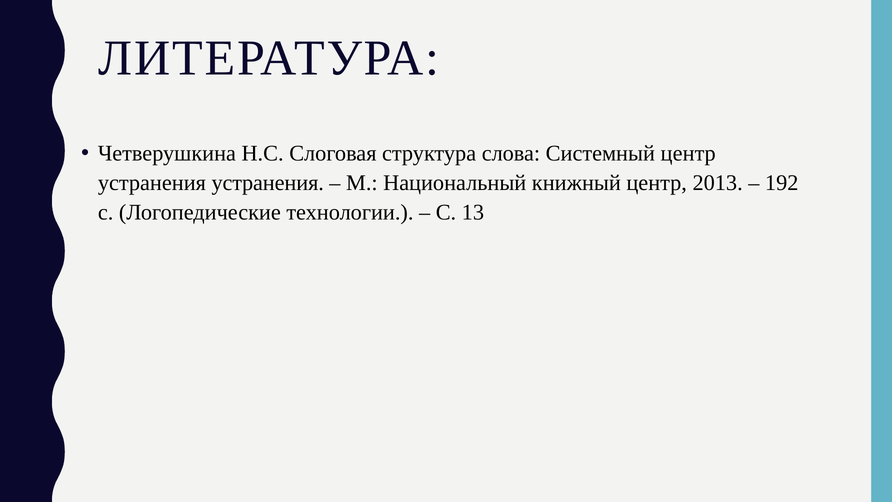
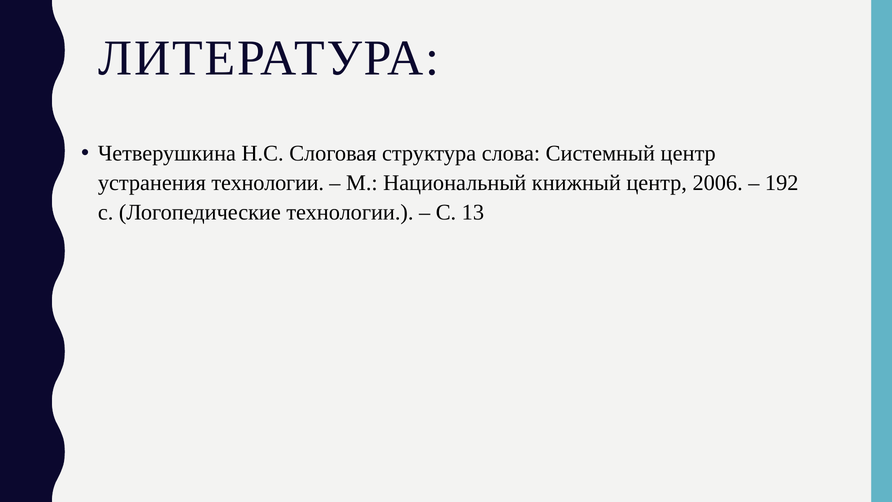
устранения устранения: устранения -> технологии
2013: 2013 -> 2006
